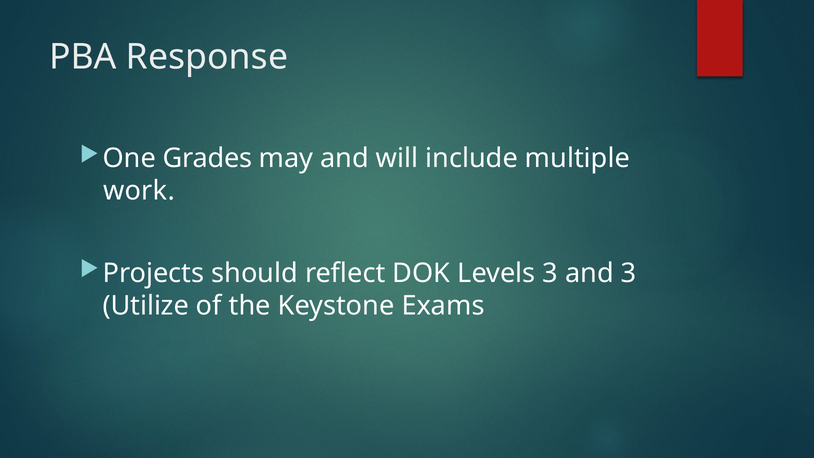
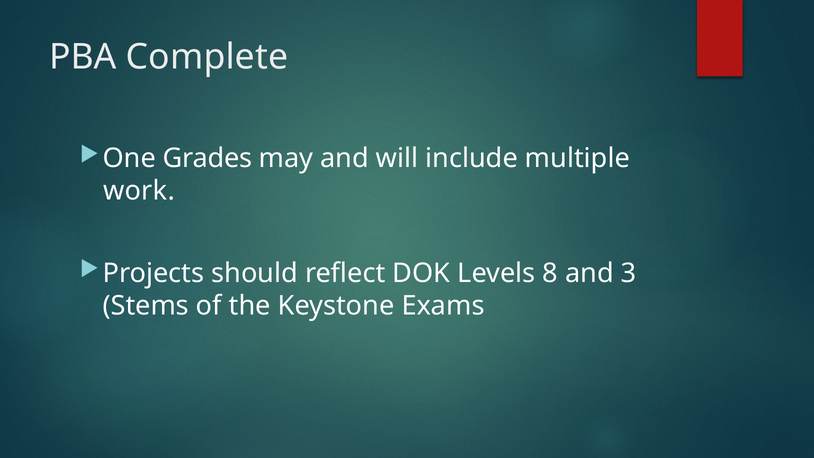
Response: Response -> Complete
Levels 3: 3 -> 8
Utilize: Utilize -> Stems
